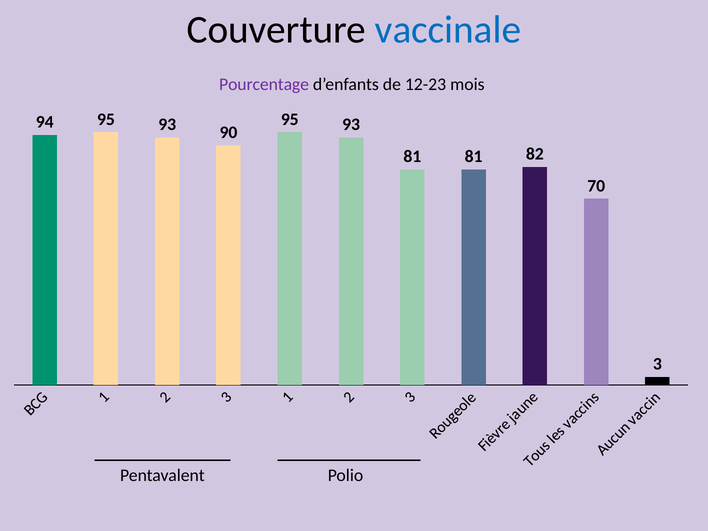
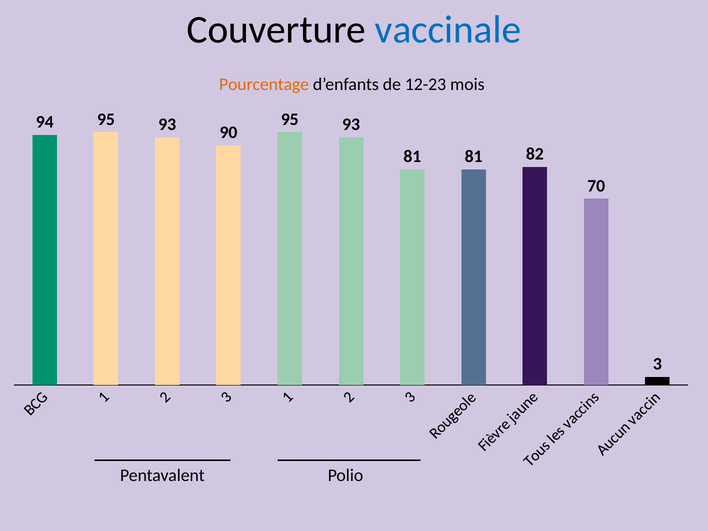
Pourcentage colour: purple -> orange
